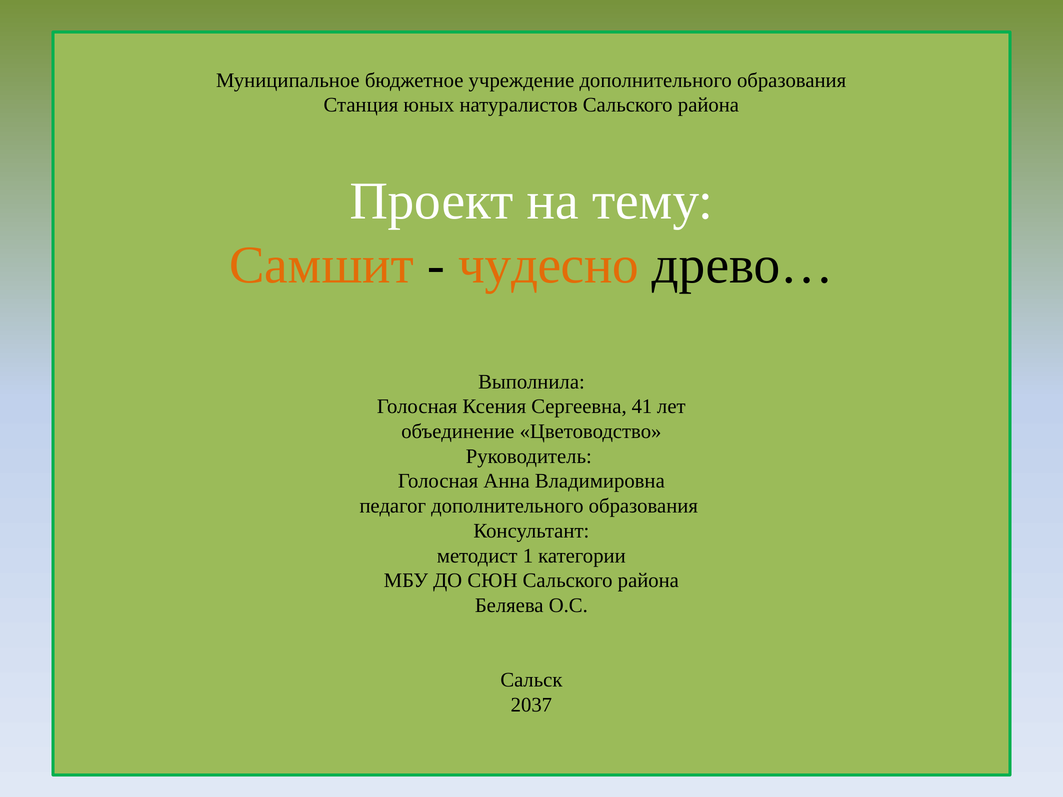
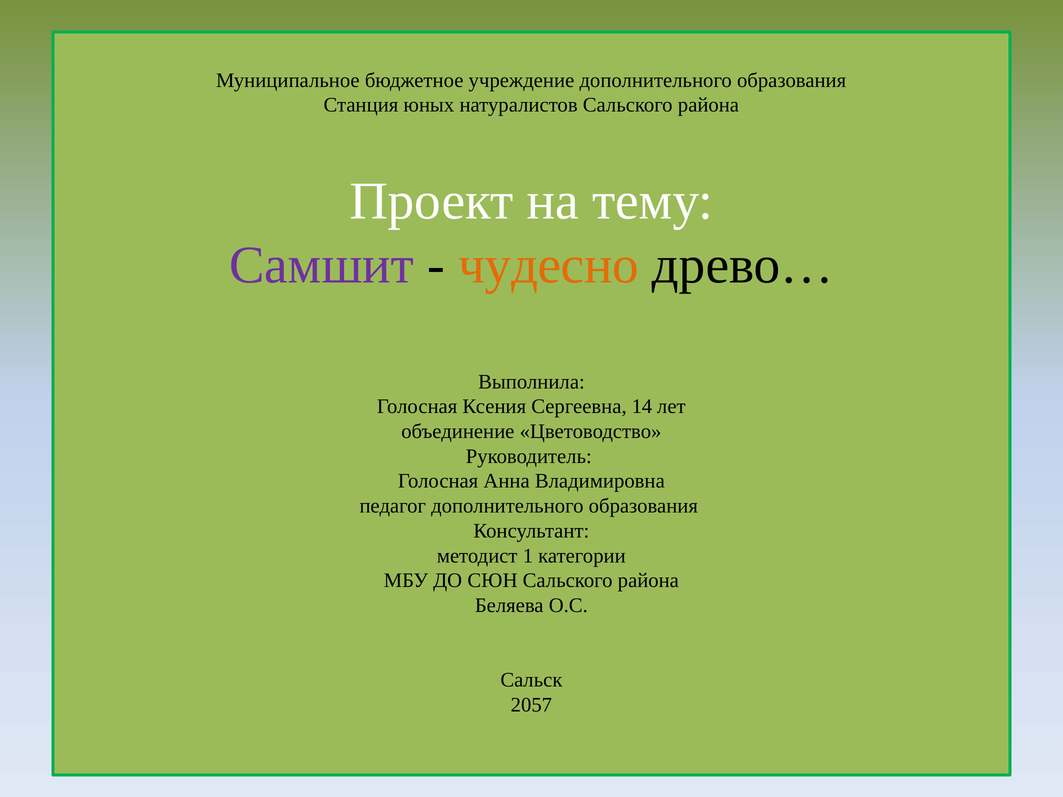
Самшит colour: orange -> purple
41: 41 -> 14
2037: 2037 -> 2057
